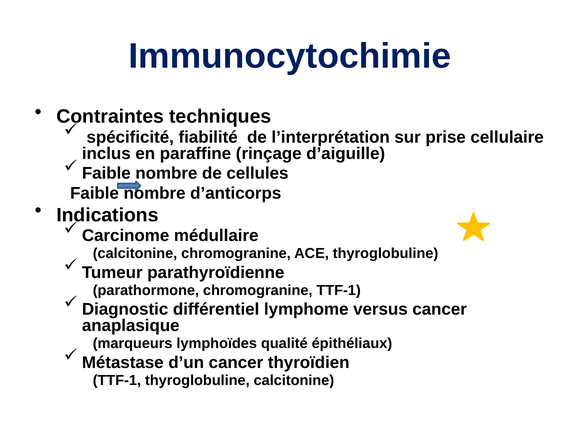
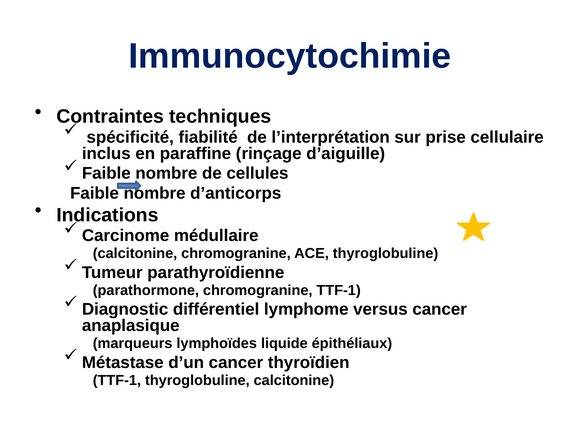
qualité: qualité -> liquide
